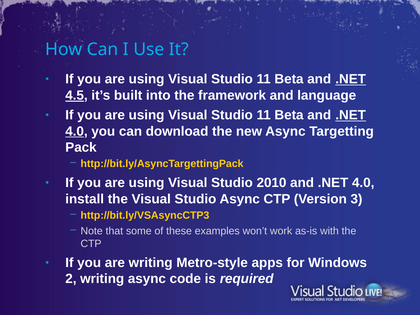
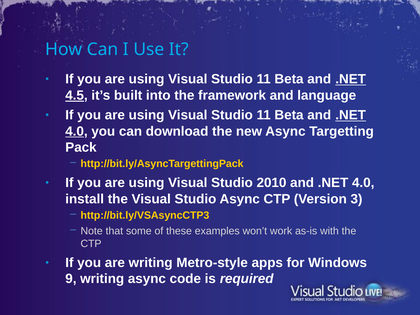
2: 2 -> 9
